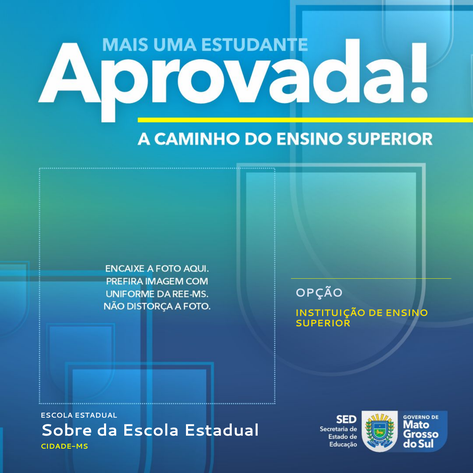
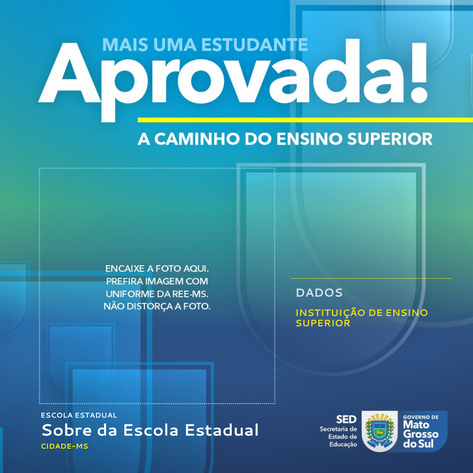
OPÇÃO: OPÇÃO -> DADOS
